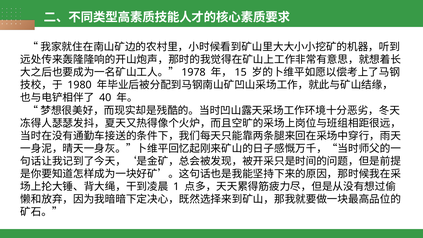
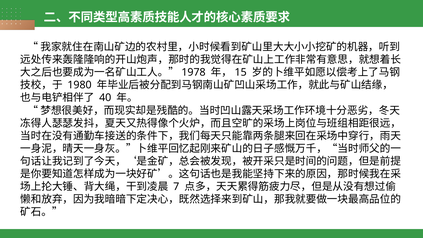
1: 1 -> 7
